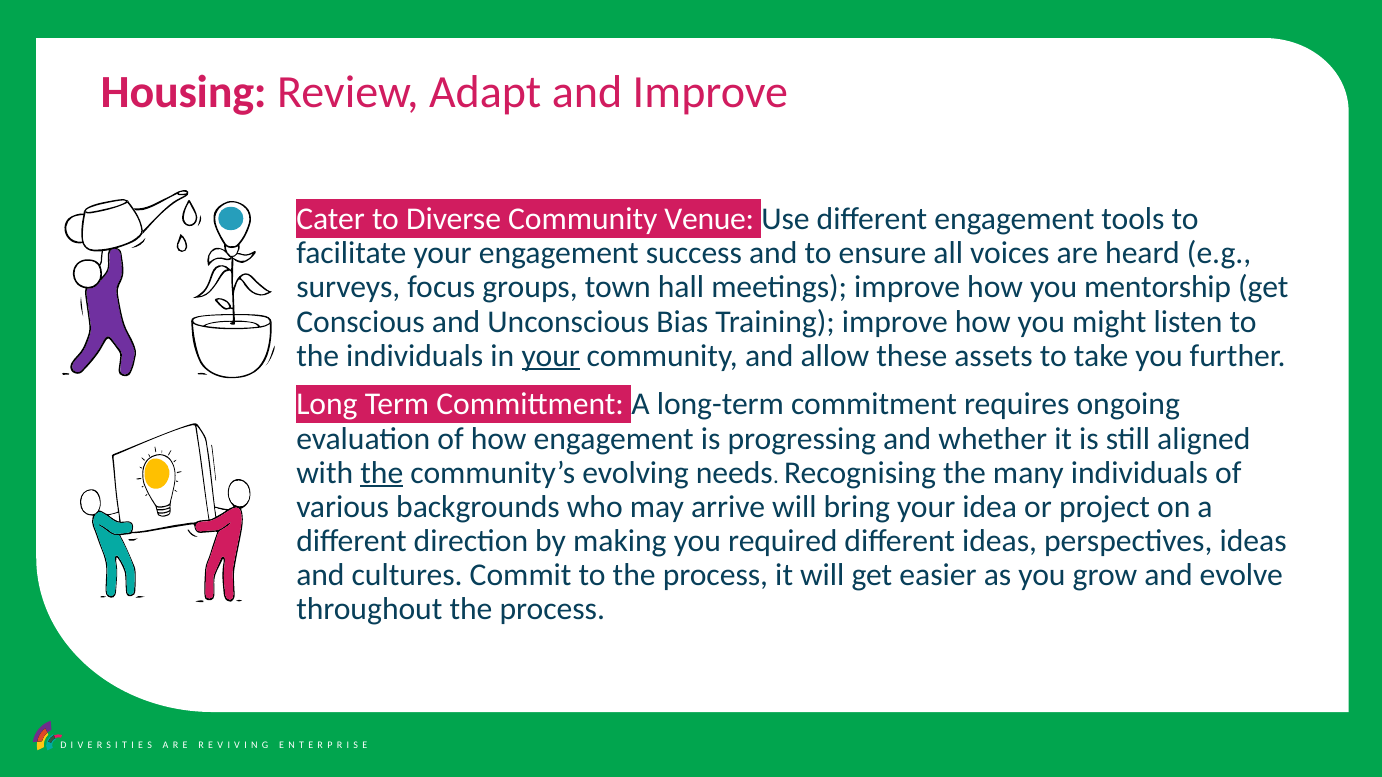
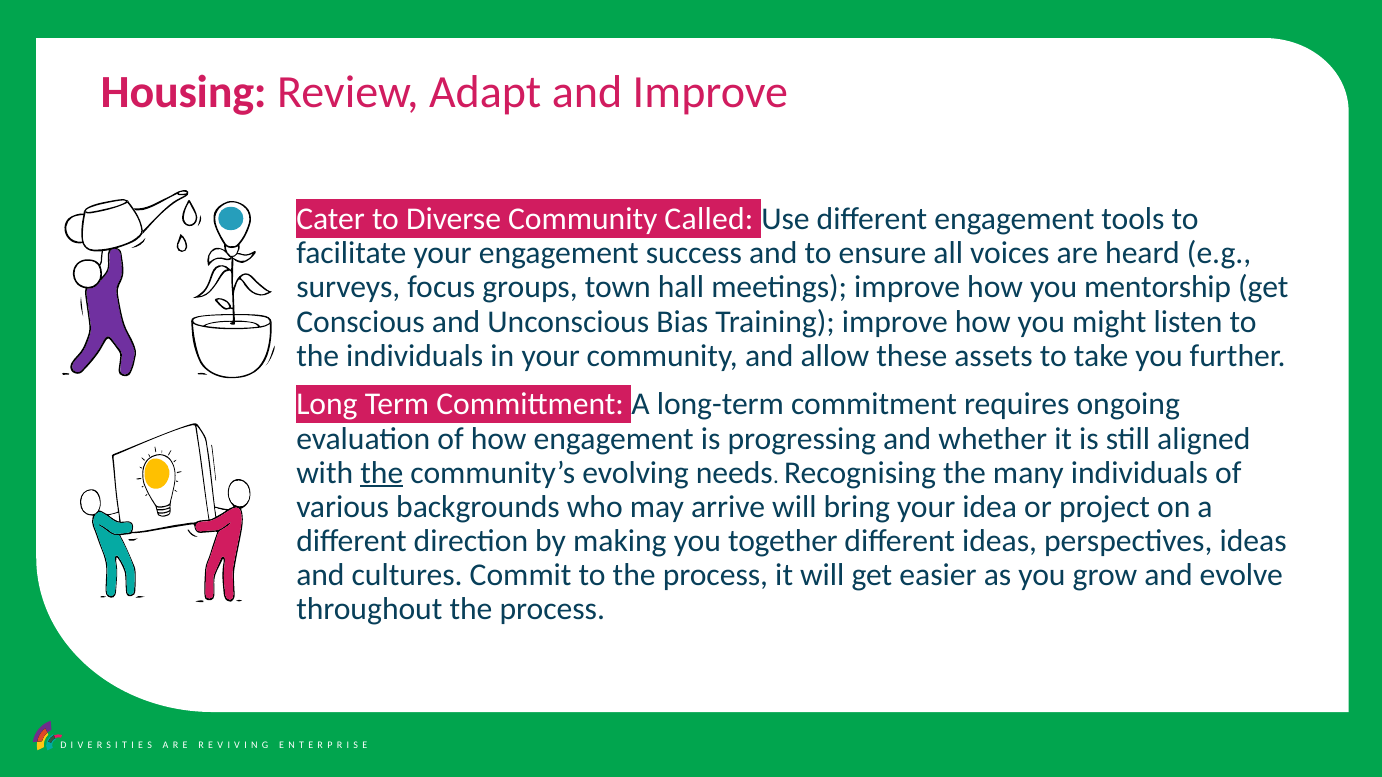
Venue: Venue -> Called
your at (551, 356) underline: present -> none
required: required -> together
